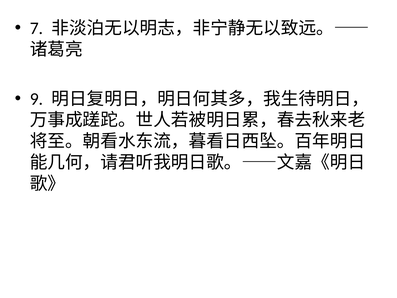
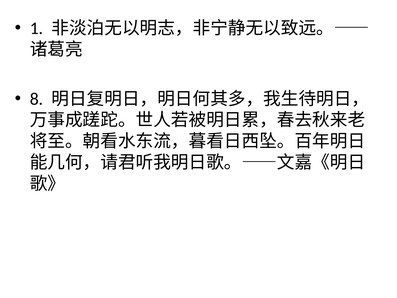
7: 7 -> 1
9: 9 -> 8
